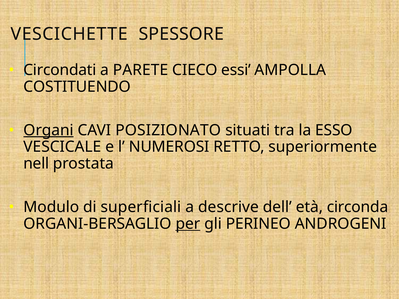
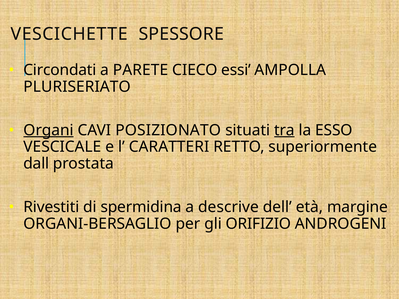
COSTITUENDO: COSTITUENDO -> PLURISERIATO
tra underline: none -> present
NUMEROSI: NUMEROSI -> CARATTERI
nell: nell -> dall
Modulo: Modulo -> Rivestiti
superficiali: superficiali -> spermidina
circonda: circonda -> margine
per underline: present -> none
PERINEO: PERINEO -> ORIFIZIO
